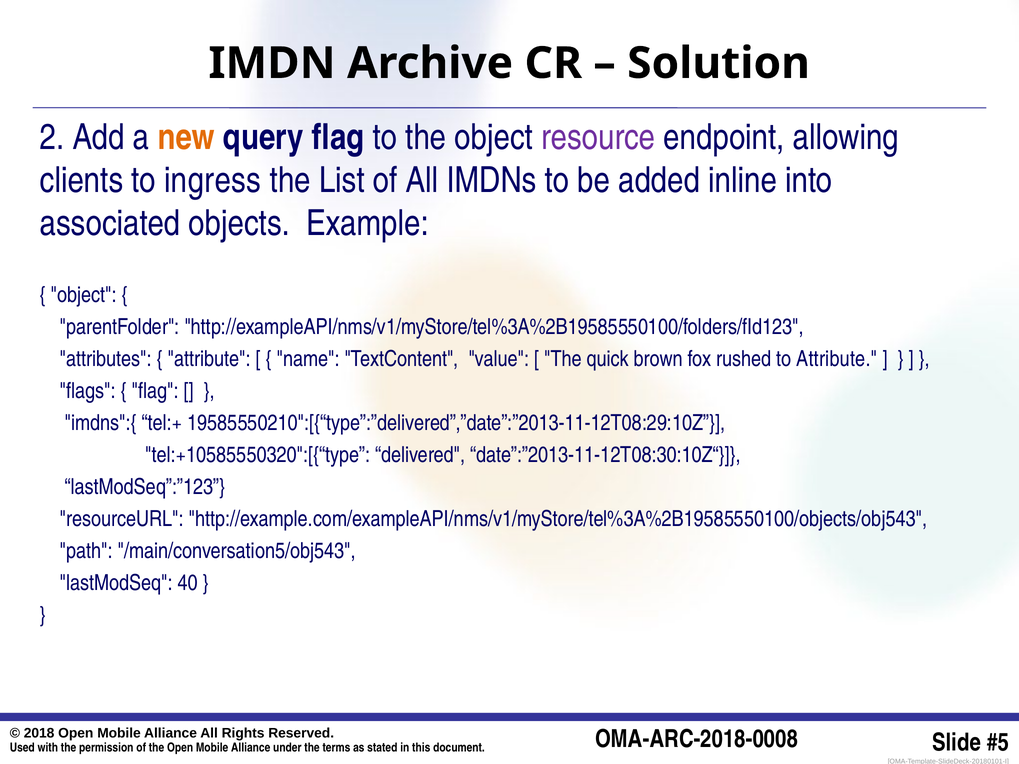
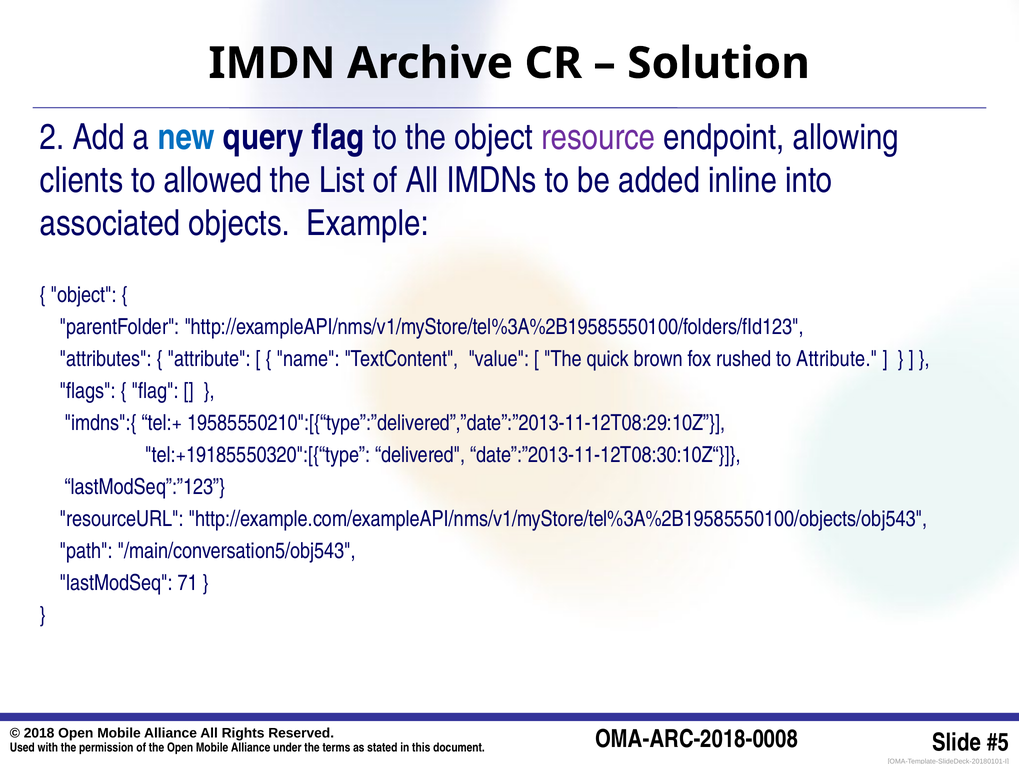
new colour: orange -> blue
ingress: ingress -> allowed
tel:+10585550320":[{“type: tel:+10585550320":[{“type -> tel:+19185550320":[{“type
40: 40 -> 71
